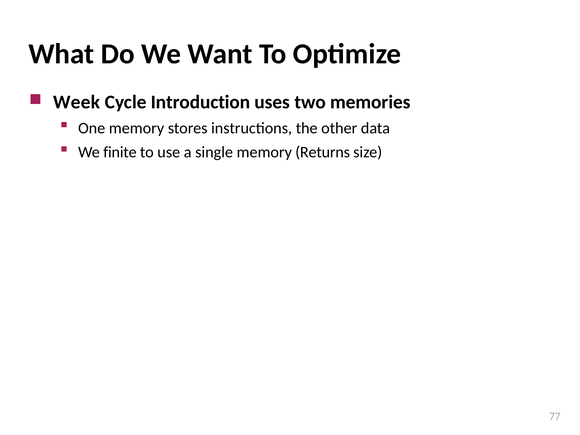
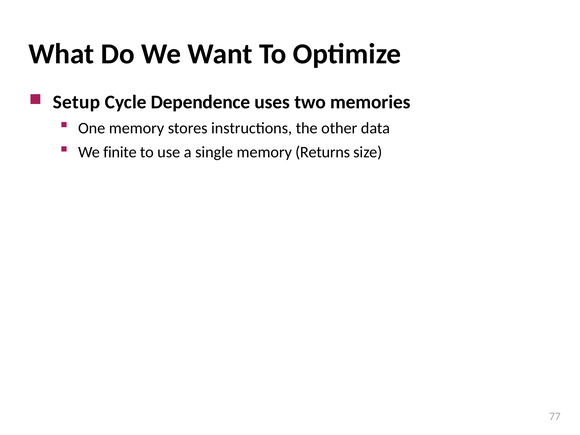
Week: Week -> Setup
Introduction: Introduction -> Dependence
